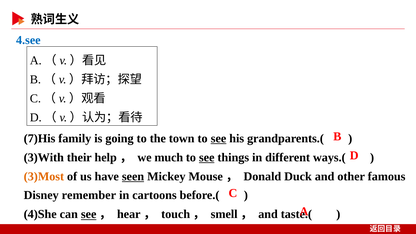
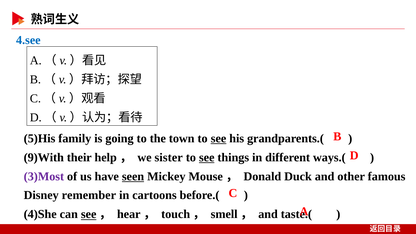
7)His: 7)His -> 5)His
3)With: 3)With -> 9)With
much: much -> sister
3)Most colour: orange -> purple
